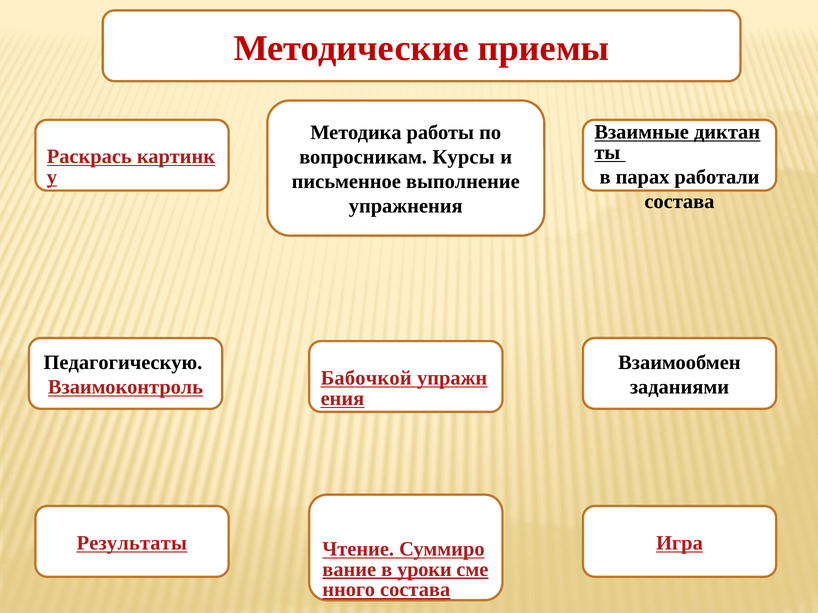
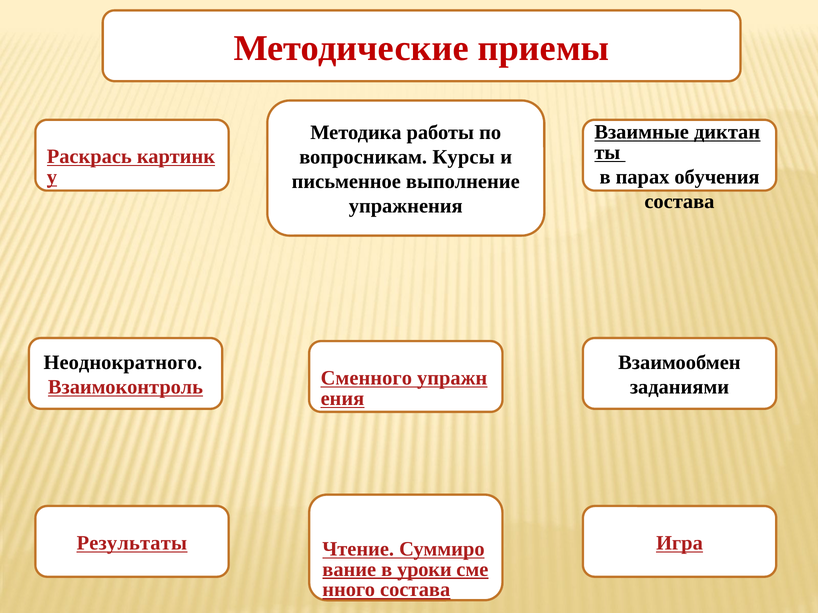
работали: работали -> обучения
Педагогическую: Педагогическую -> Неоднократного
Бабочкой: Бабочкой -> Сменного
